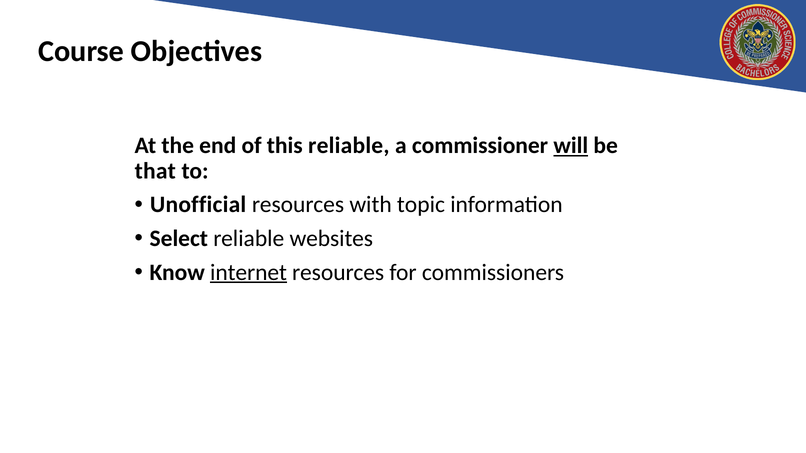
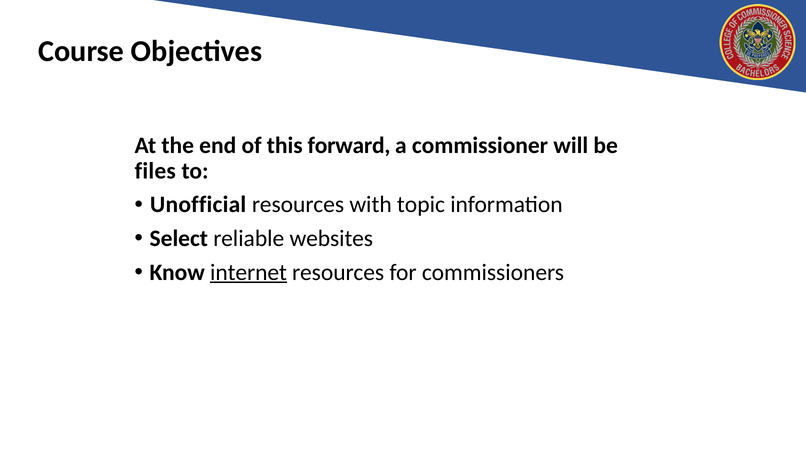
this reliable: reliable -> forward
will underline: present -> none
that: that -> files
